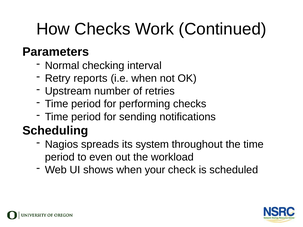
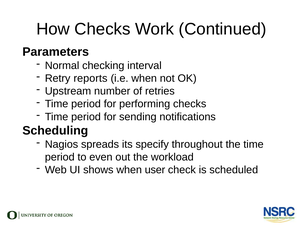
system: system -> specify
your: your -> user
